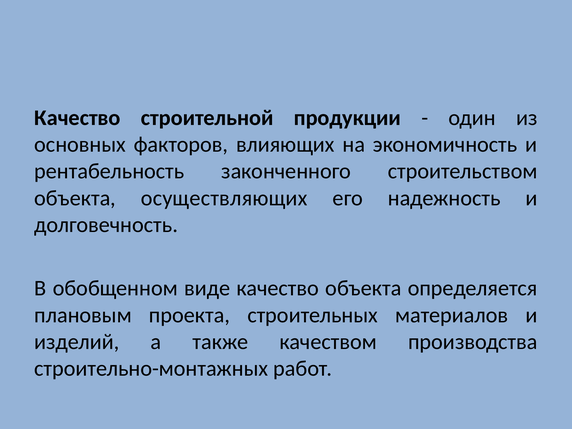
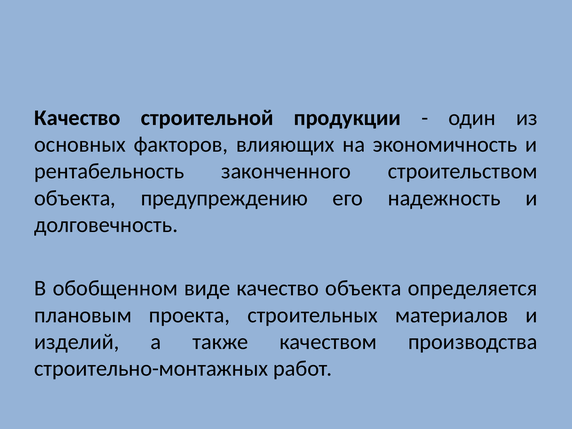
осуществляющих: осуществляющих -> предупреждению
